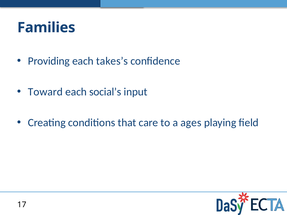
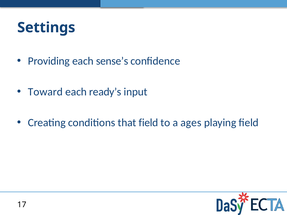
Families: Families -> Settings
takes’s: takes’s -> sense’s
social’s: social’s -> ready’s
that care: care -> field
